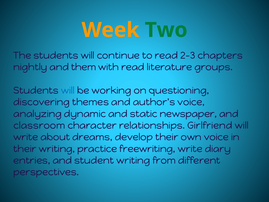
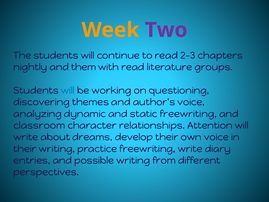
Two colour: green -> purple
static newspaper: newspaper -> freewriting
Girlfriend: Girlfriend -> Attention
student: student -> possible
